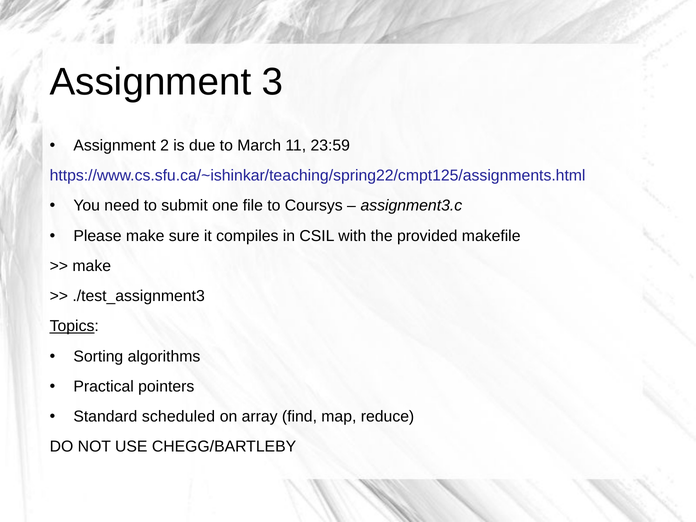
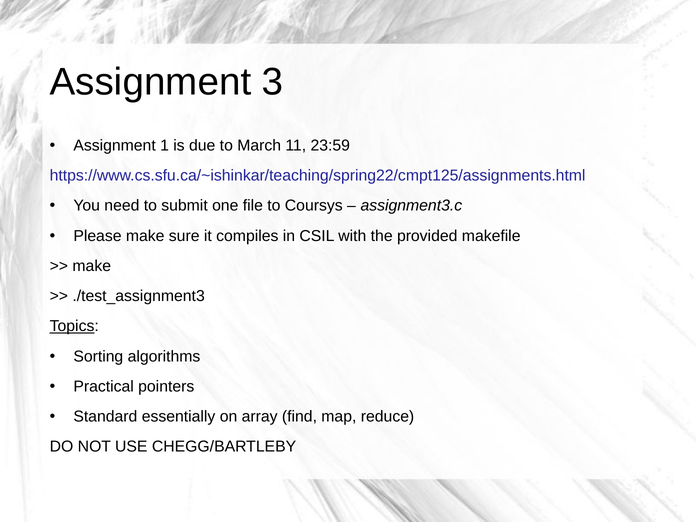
2: 2 -> 1
scheduled: scheduled -> essentially
